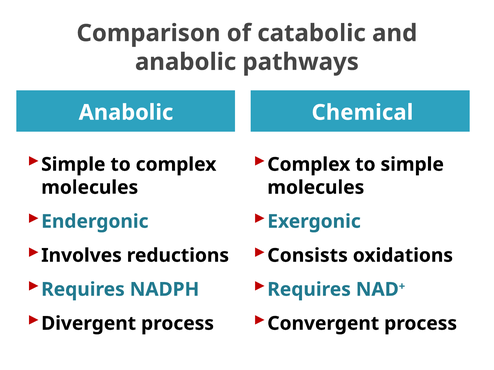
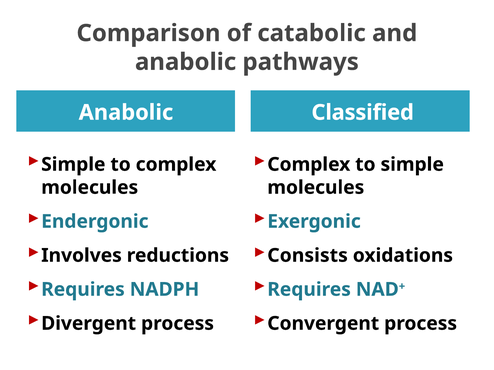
Chemical: Chemical -> Classified
